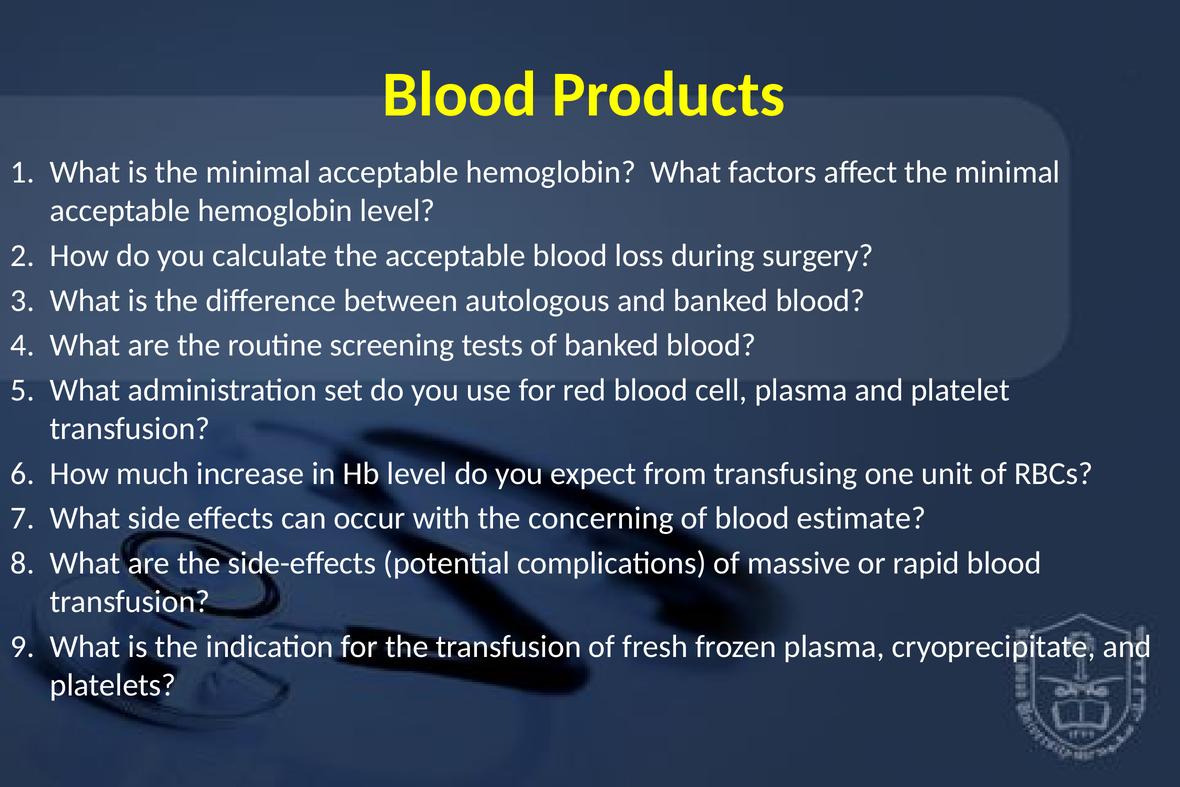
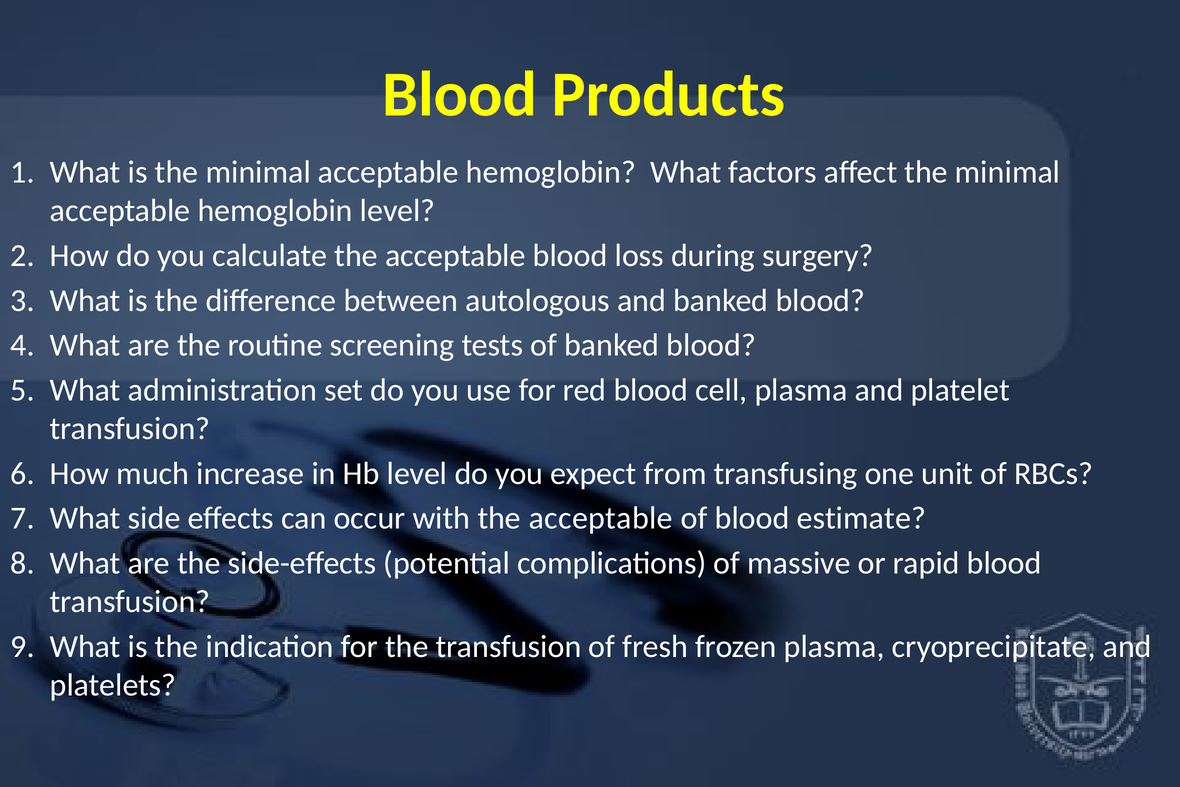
with the concerning: concerning -> acceptable
